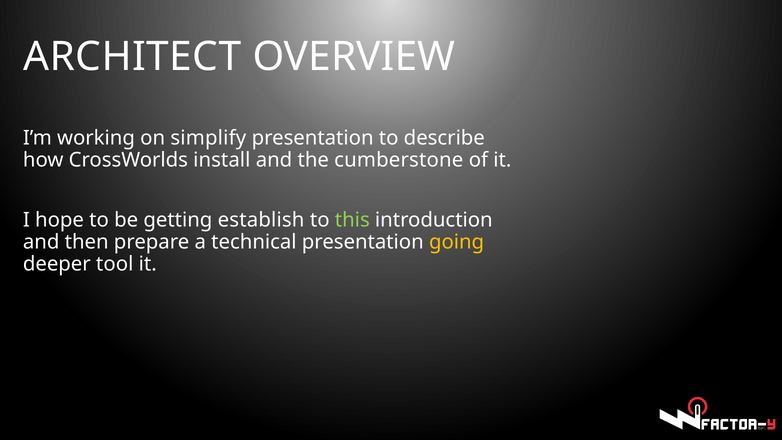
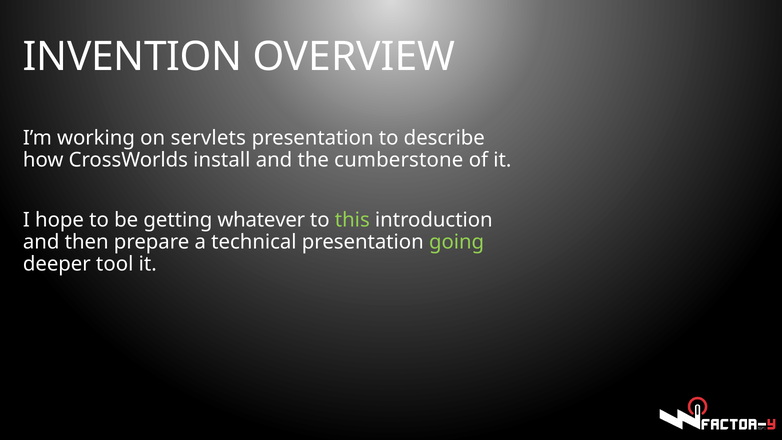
ARCHITECT: ARCHITECT -> INVENTION
simplify: simplify -> servlets
establish: establish -> whatever
going colour: yellow -> light green
